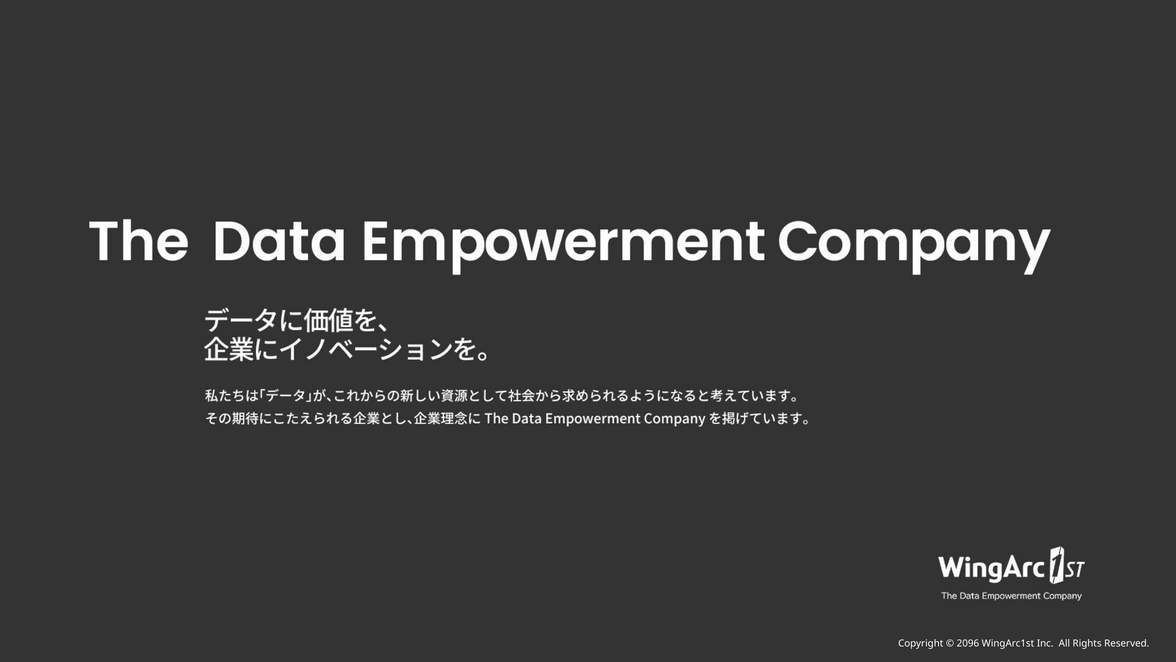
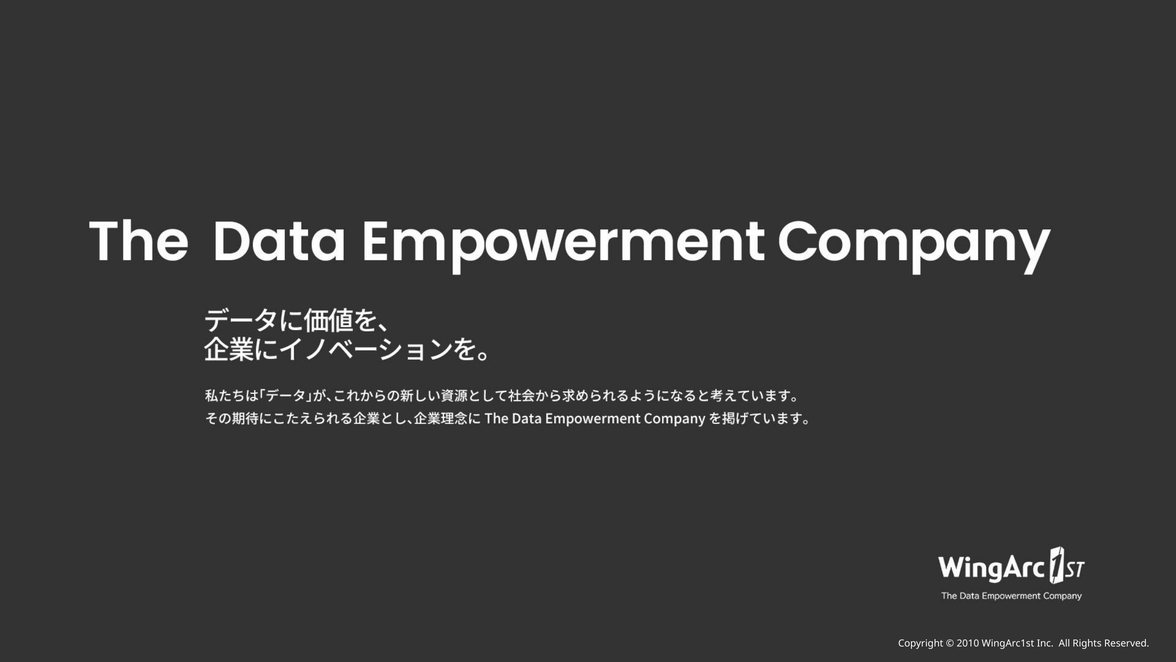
2096: 2096 -> 2010
